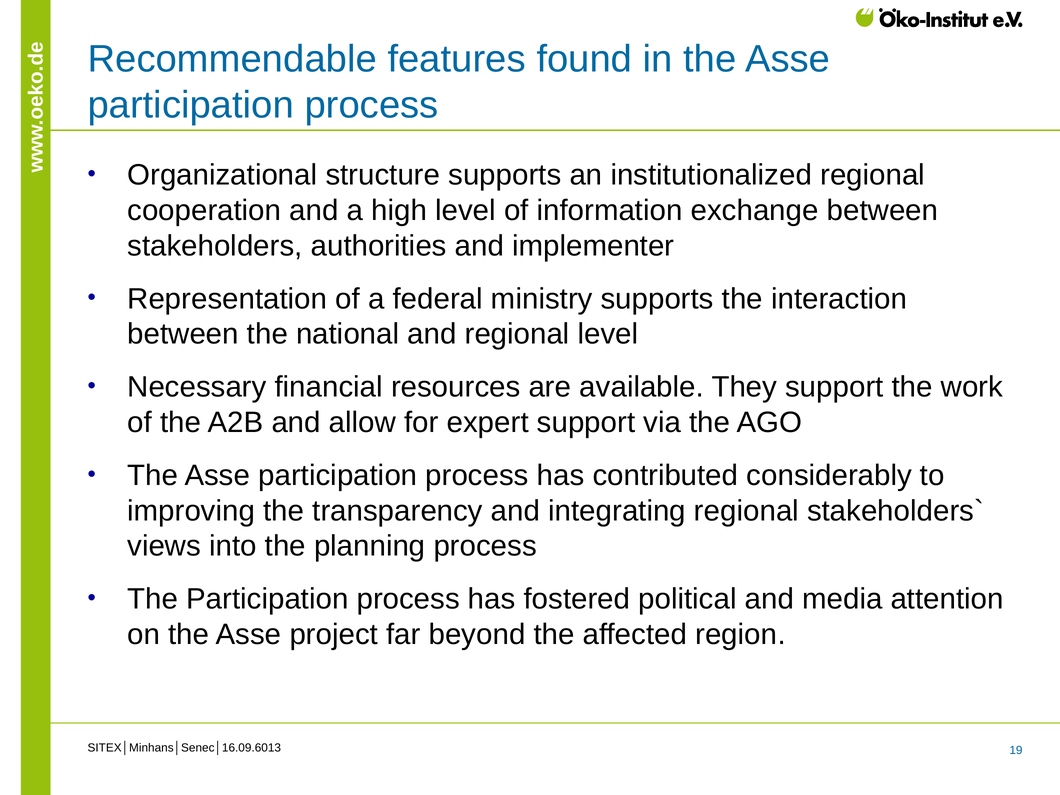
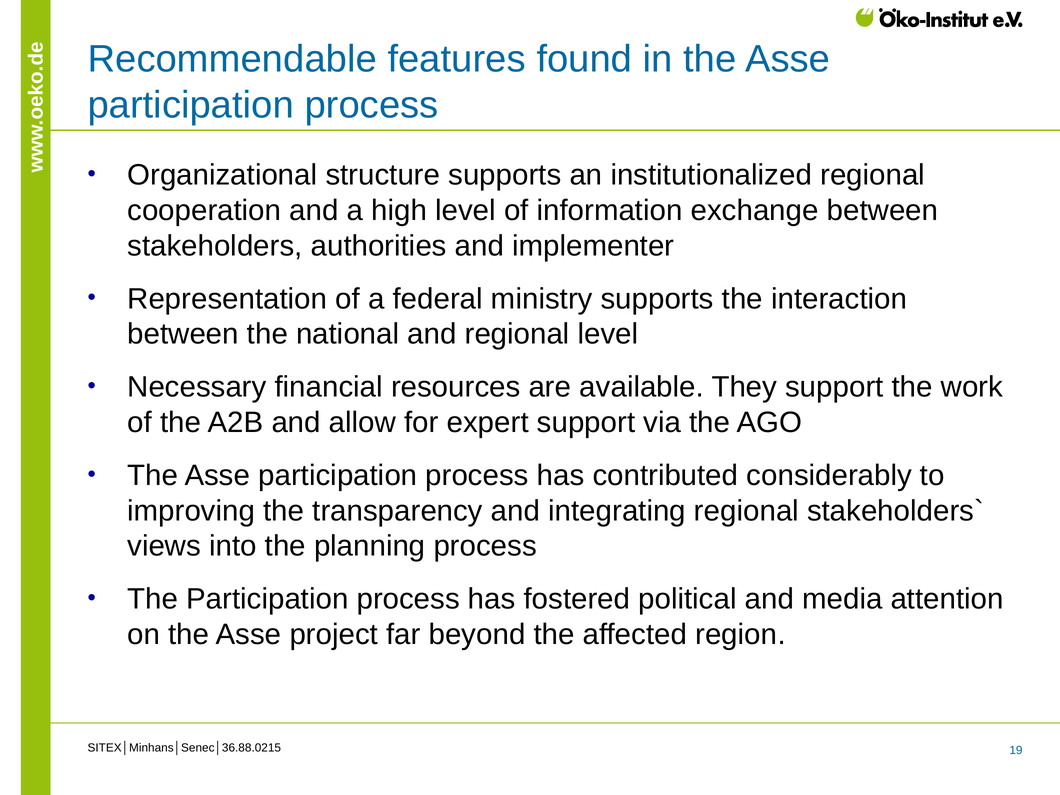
SITEX│Minhans│Senec│16.09.6013: SITEX│Minhans│Senec│16.09.6013 -> SITEX│Minhans│Senec│36.88.0215
